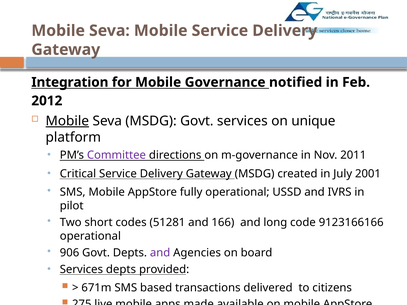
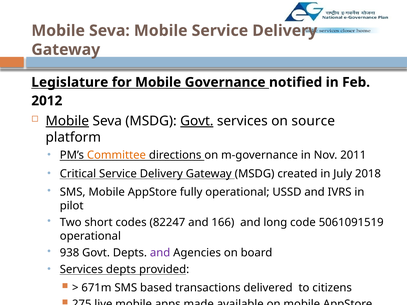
Integration: Integration -> Legislature
Govt at (197, 121) underline: none -> present
unique: unique -> source
Committee colour: purple -> orange
2001: 2001 -> 2018
51281: 51281 -> 82247
9123166166: 9123166166 -> 5061091519
906: 906 -> 938
